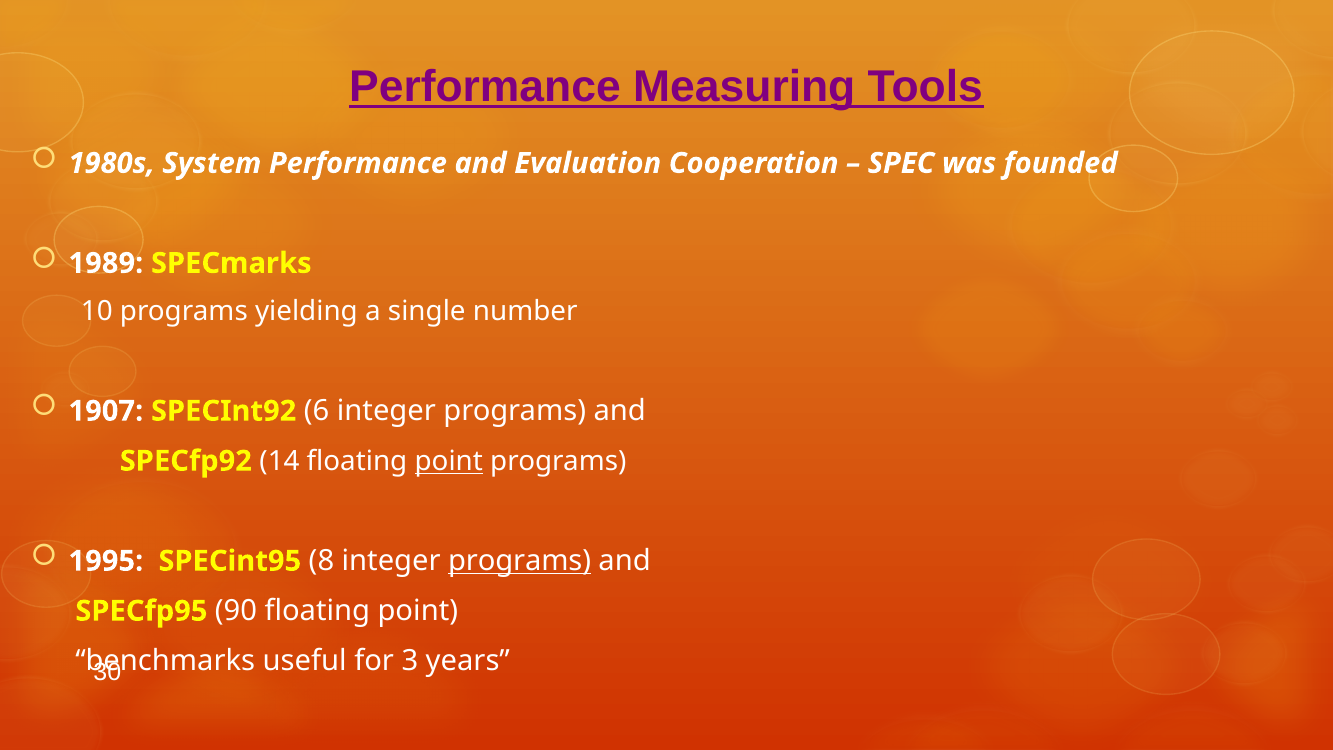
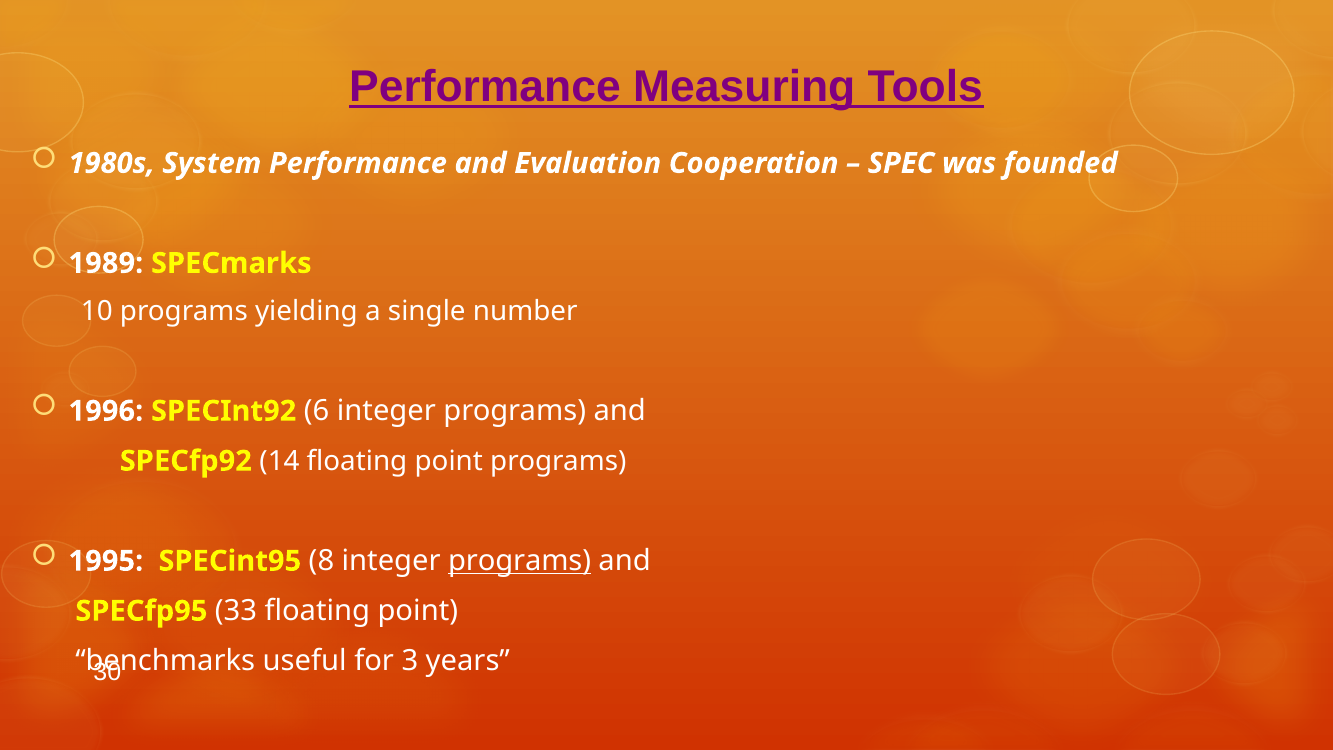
1907: 1907 -> 1996
point at (449, 461) underline: present -> none
90: 90 -> 33
